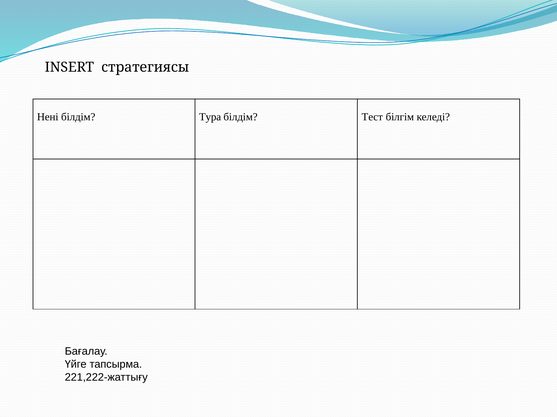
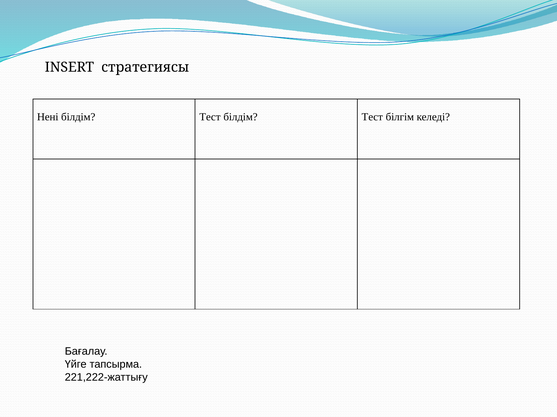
Нені білдім Тура: Тура -> Тест
